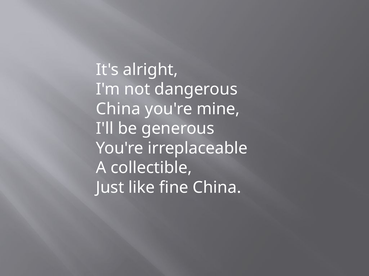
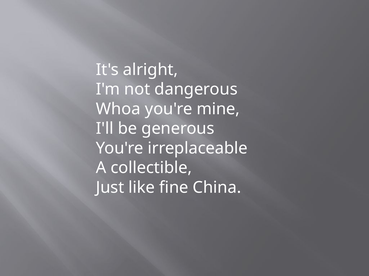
China at (118, 109): China -> Whoa
